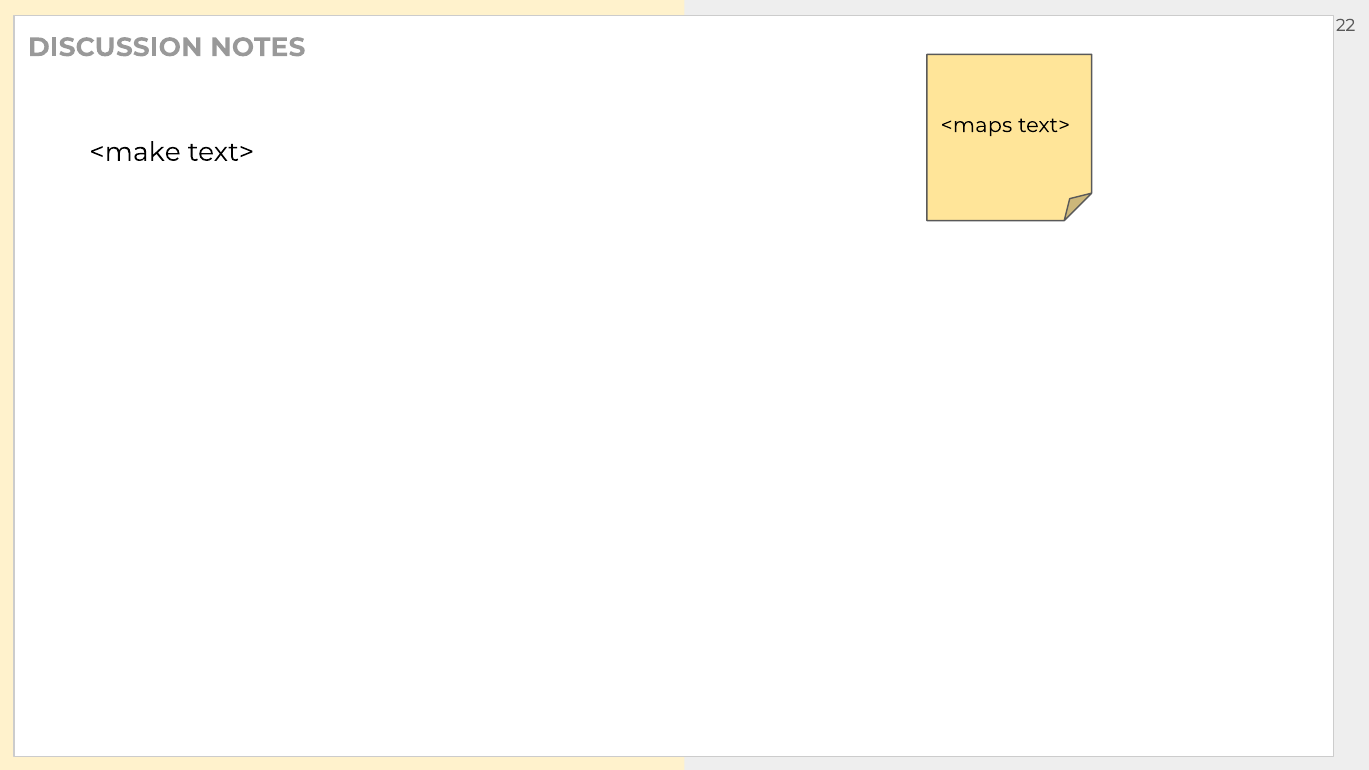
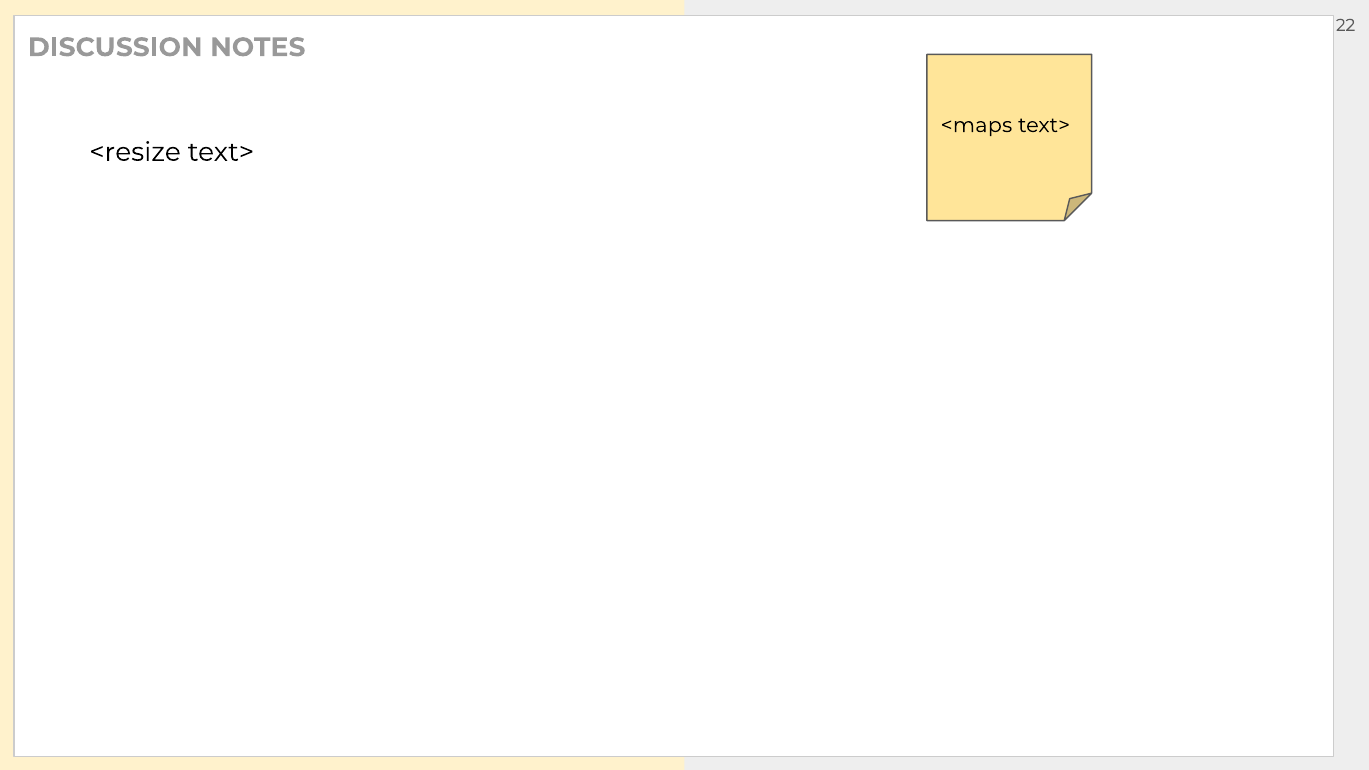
<make: <make -> <resize
